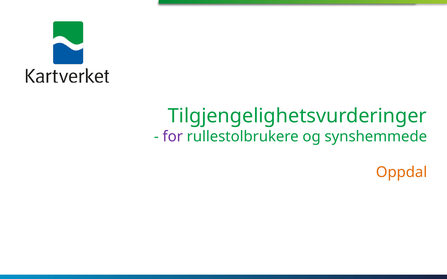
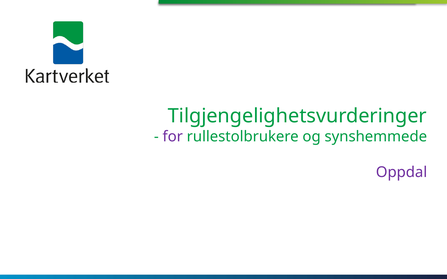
Oppdal colour: orange -> purple
